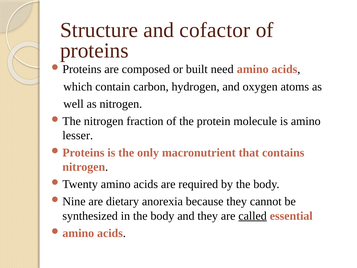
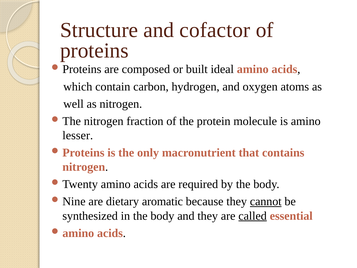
need: need -> ideal
anorexia: anorexia -> aromatic
cannot underline: none -> present
